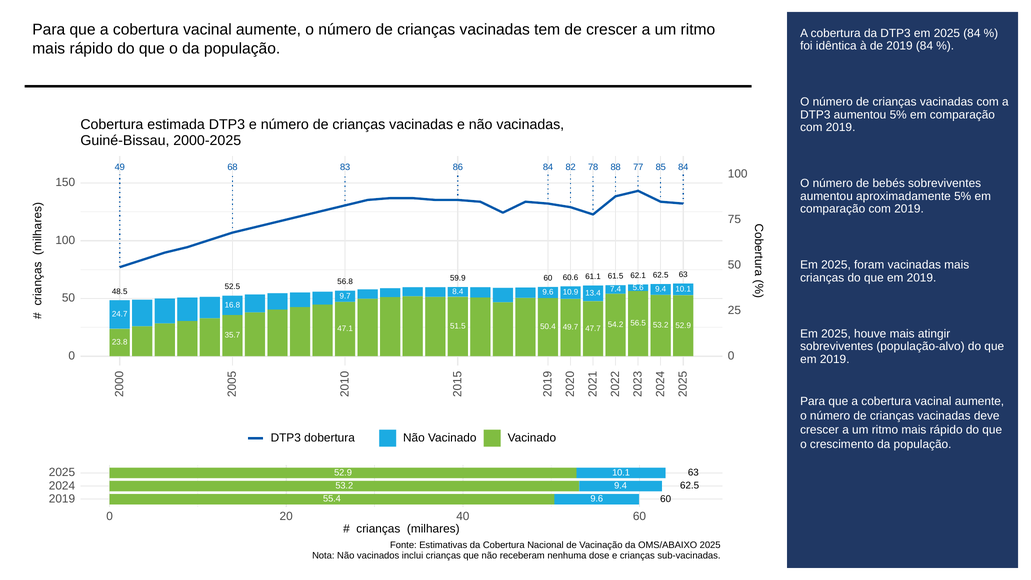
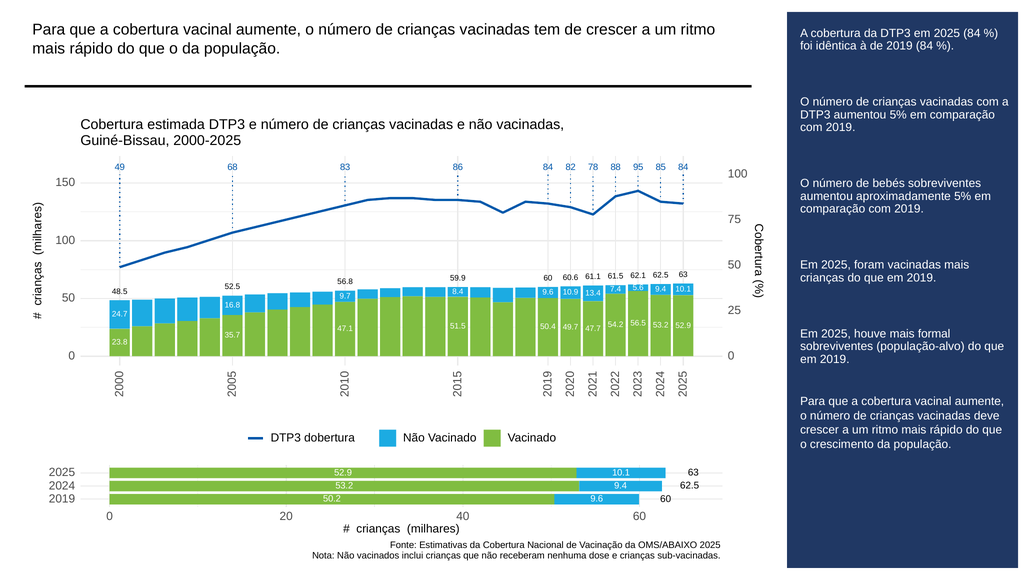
77: 77 -> 95
atingir: atingir -> formal
55.4: 55.4 -> 50.2
